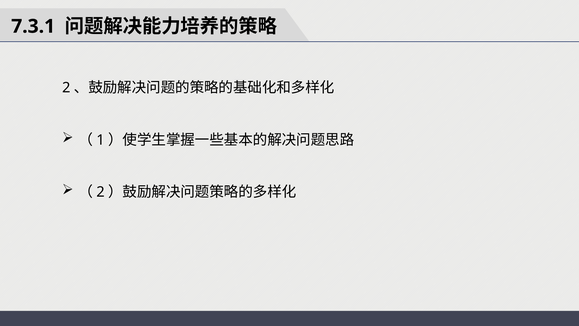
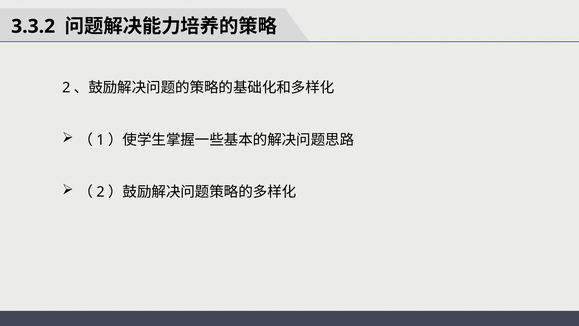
7.3.1: 7.3.1 -> 3.3.2
